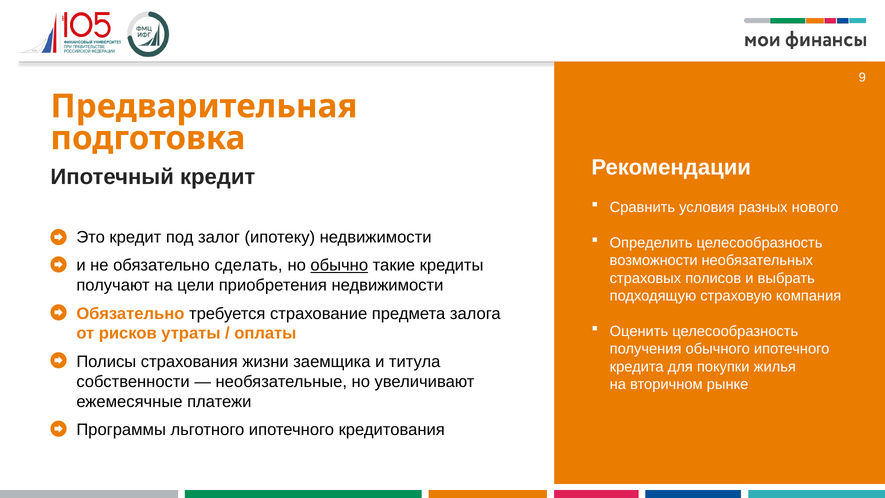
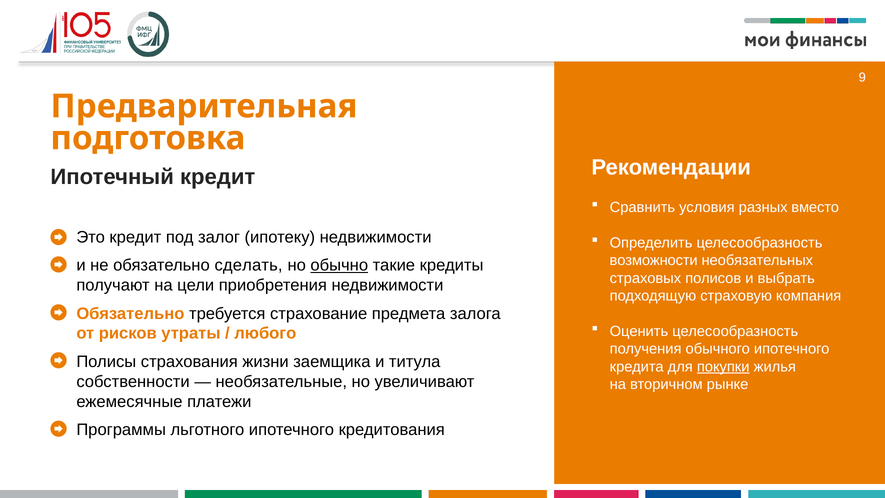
нового: нового -> вместо
оплаты: оплаты -> любого
покупки underline: none -> present
